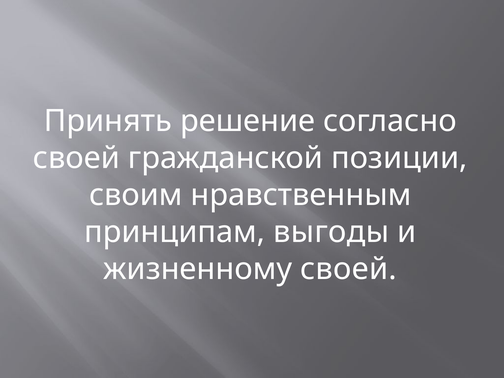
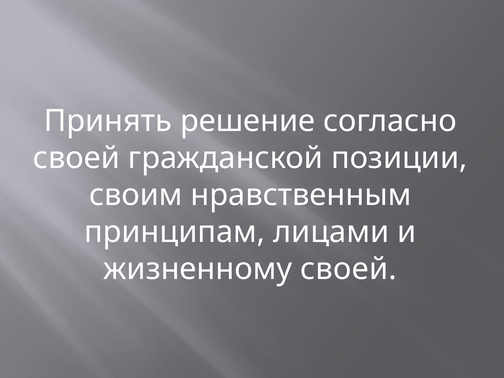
выгоды: выгоды -> лицами
